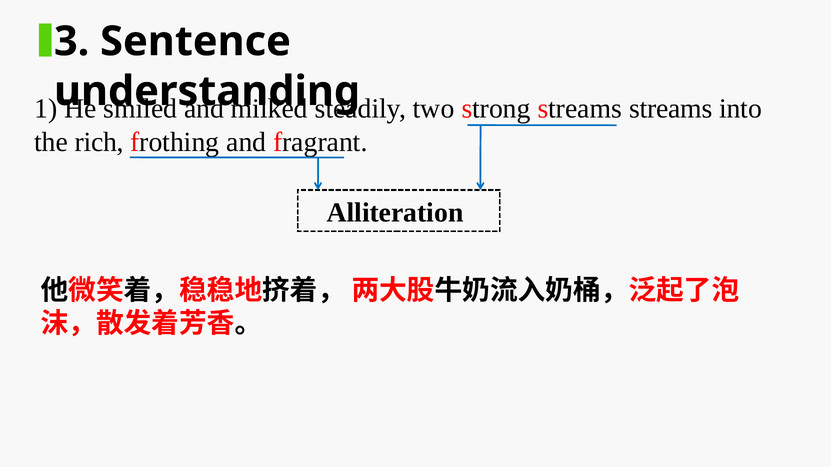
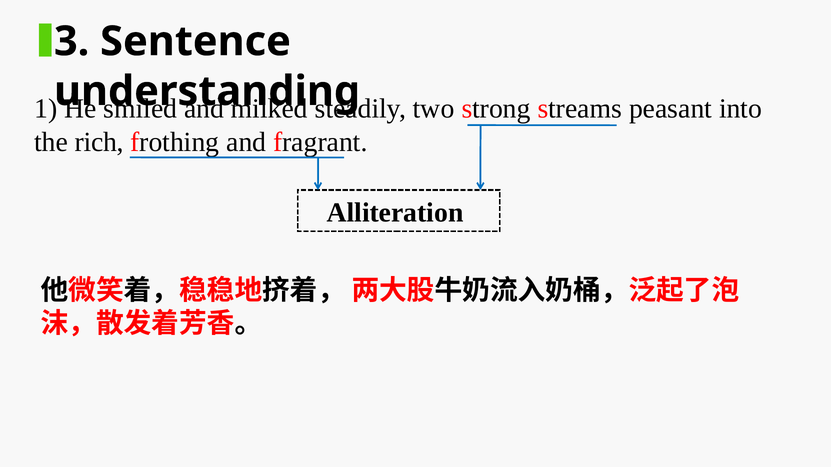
streams streams: streams -> peasant
